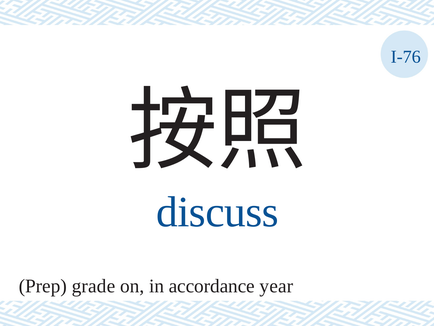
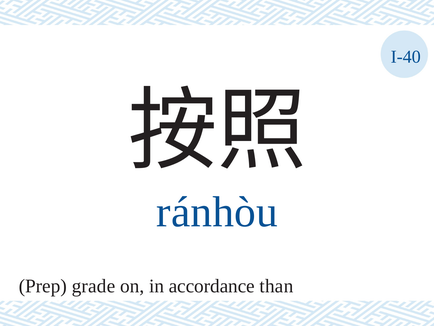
I-76: I-76 -> I-40
discuss: discuss -> ránhòu
year: year -> than
